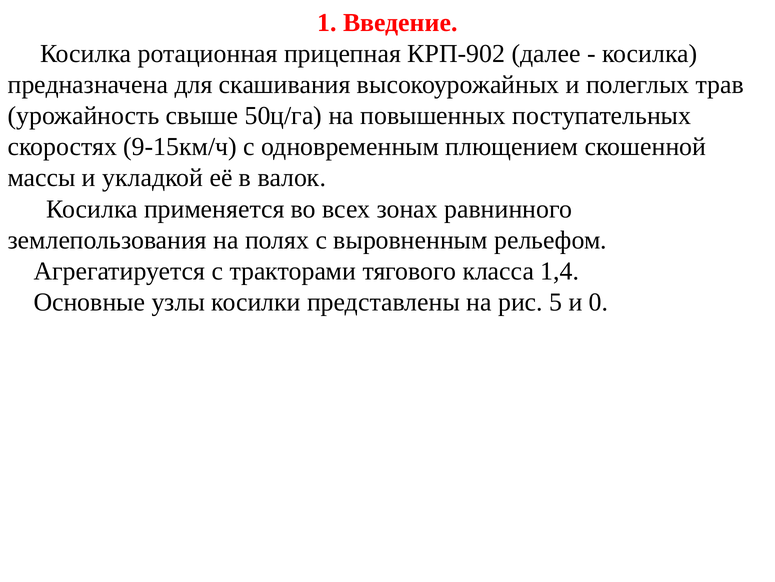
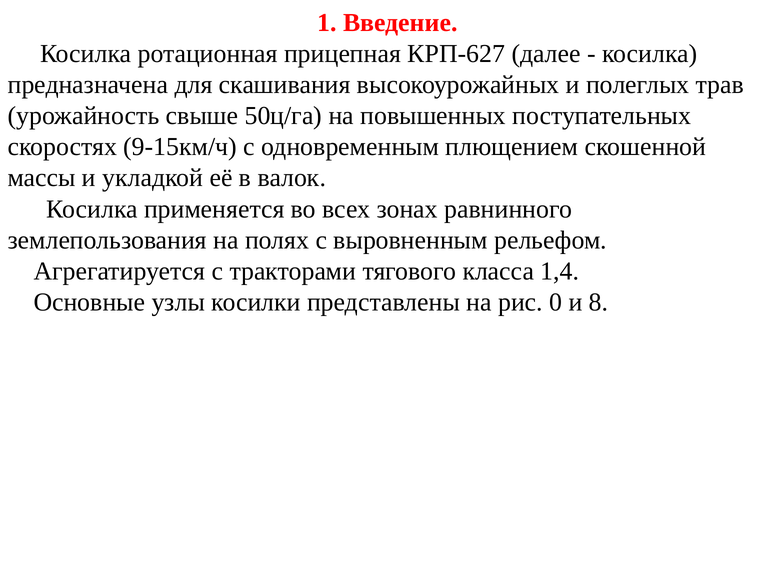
КРП-902: КРП-902 -> КРП-627
5: 5 -> 0
0: 0 -> 8
